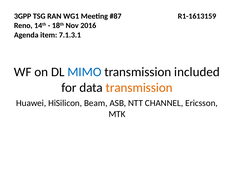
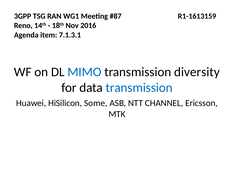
included: included -> diversity
transmission at (139, 87) colour: orange -> blue
Beam: Beam -> Some
